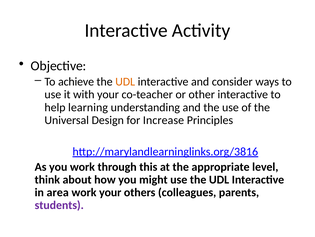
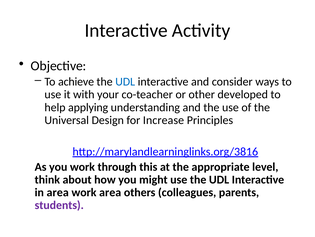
UDL at (125, 81) colour: orange -> blue
other interactive: interactive -> developed
learning: learning -> applying
work your: your -> area
